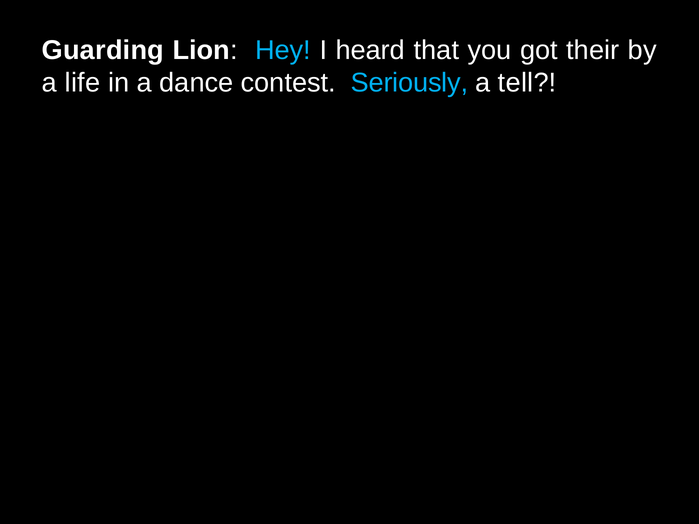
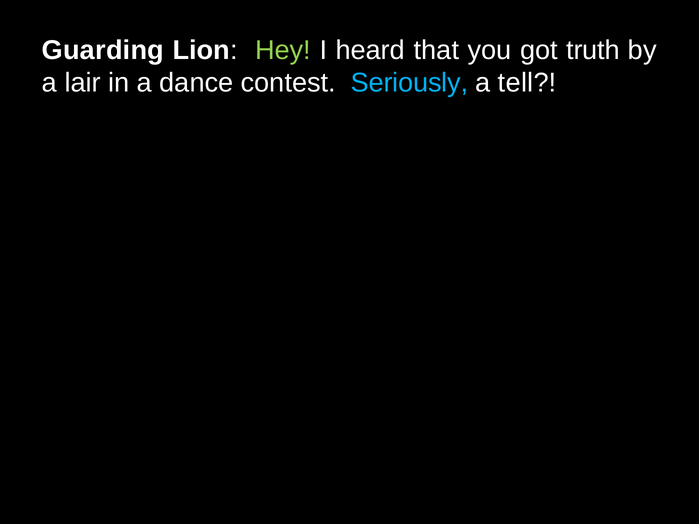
Hey colour: light blue -> light green
their: their -> truth
life: life -> lair
